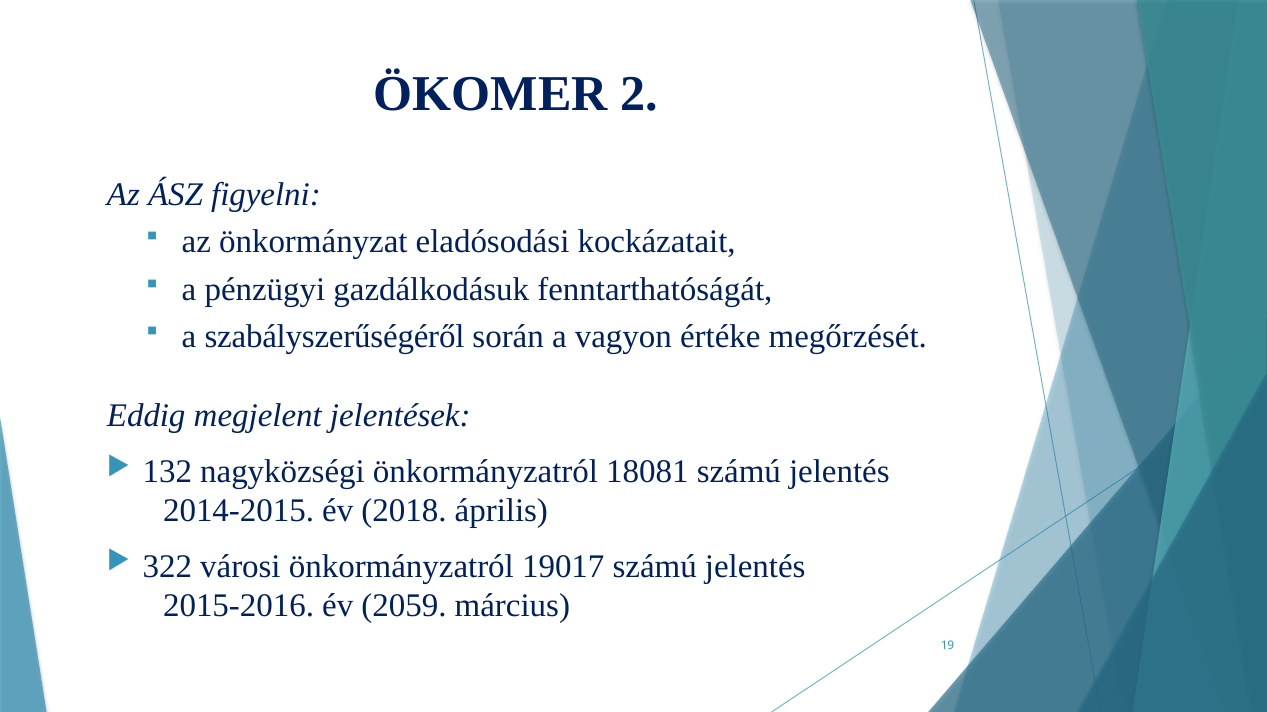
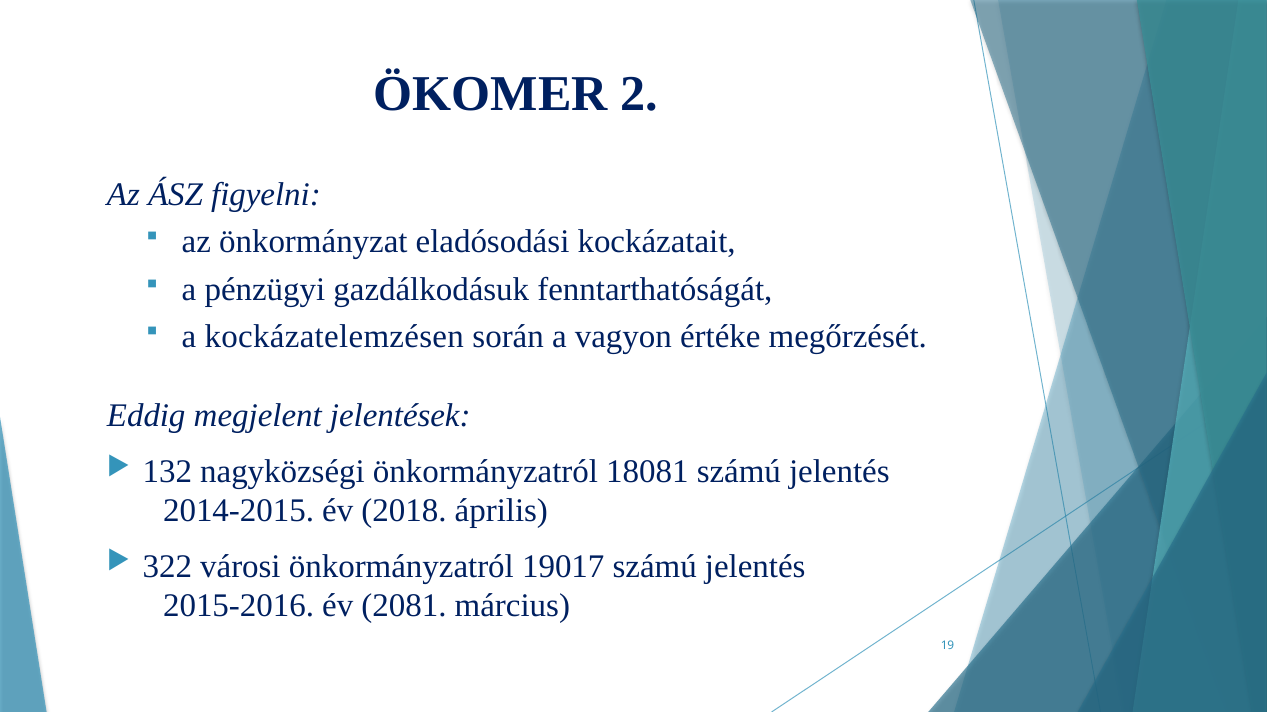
szabályszerűségéről: szabályszerűségéről -> kockázatelemzésen
2059: 2059 -> 2081
